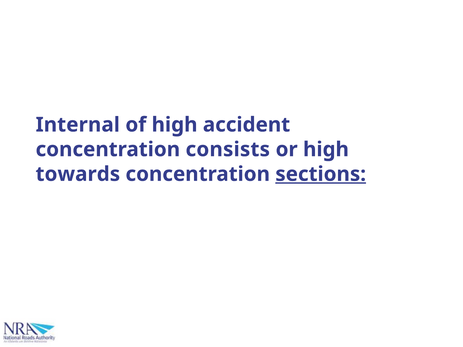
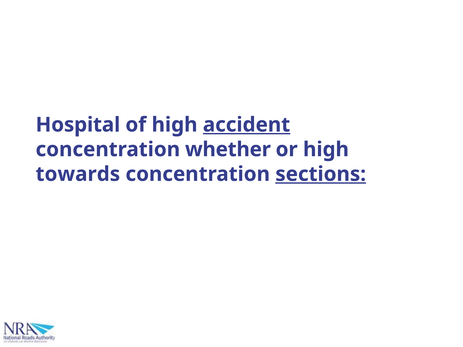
Internal: Internal -> Hospital
accident underline: none -> present
consists: consists -> whether
